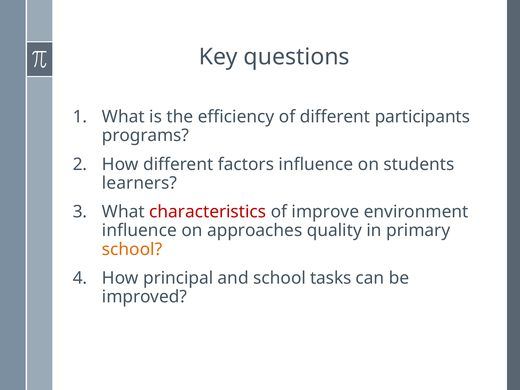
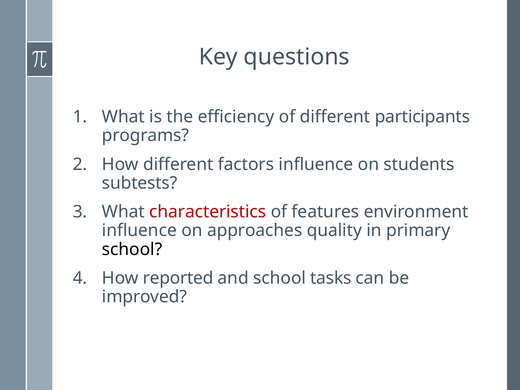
learners: learners -> subtests
improve: improve -> features
school at (132, 249) colour: orange -> black
principal: principal -> reported
